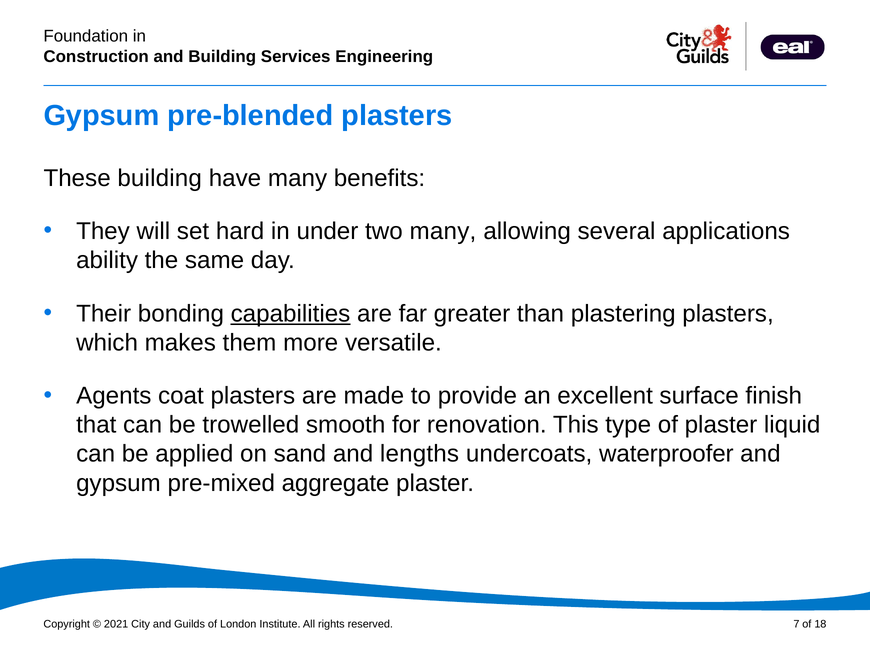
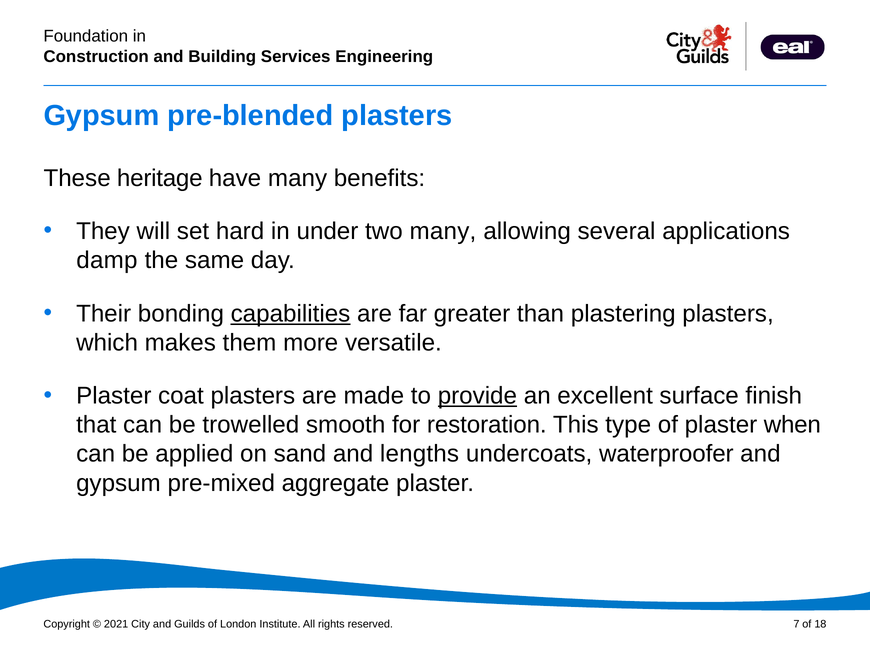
These building: building -> heritage
ability: ability -> damp
Agents at (114, 396): Agents -> Plaster
provide underline: none -> present
renovation: renovation -> restoration
liquid: liquid -> when
